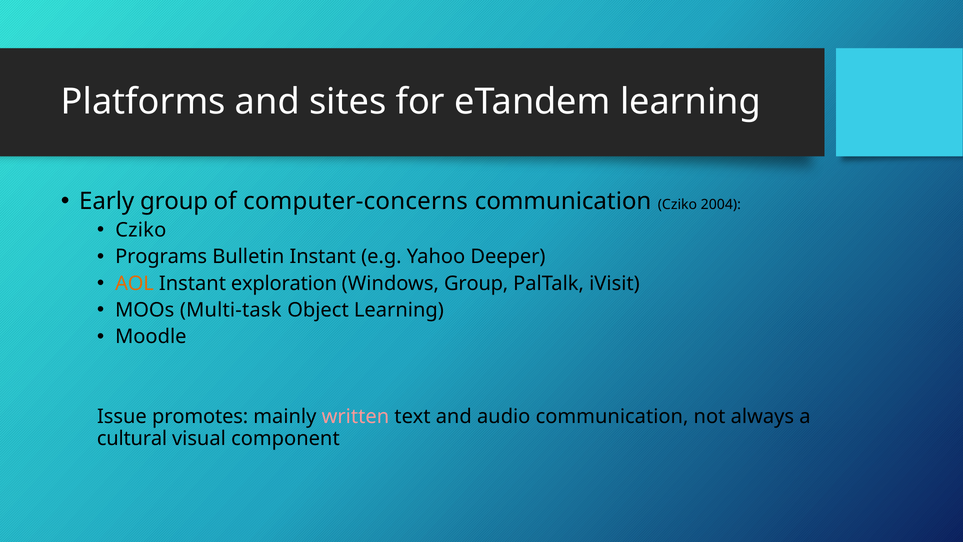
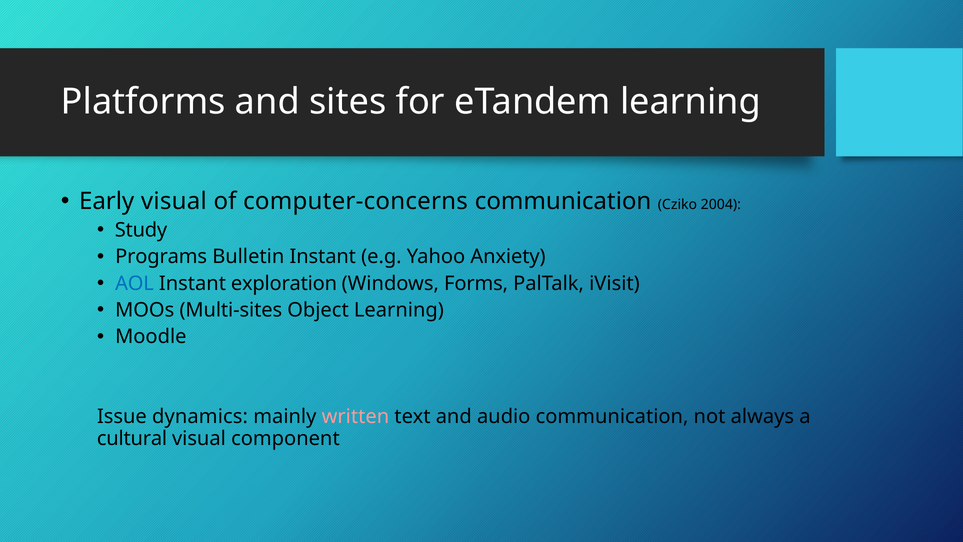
Early group: group -> visual
Cziko at (141, 230): Cziko -> Study
Deeper: Deeper -> Anxiety
AOL colour: orange -> blue
Windows Group: Group -> Forms
Multi-task: Multi-task -> Multi-sites
promotes: promotes -> dynamics
